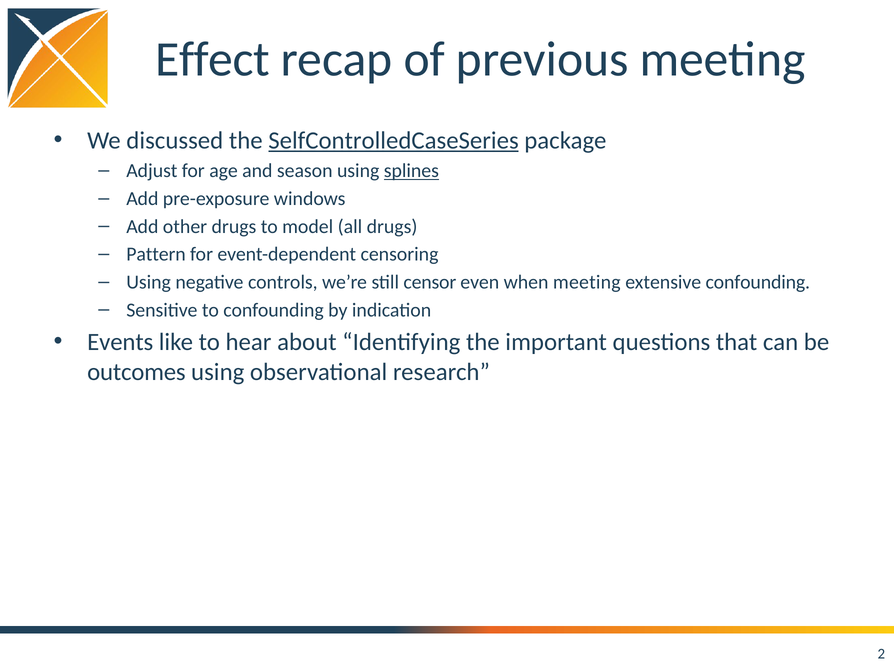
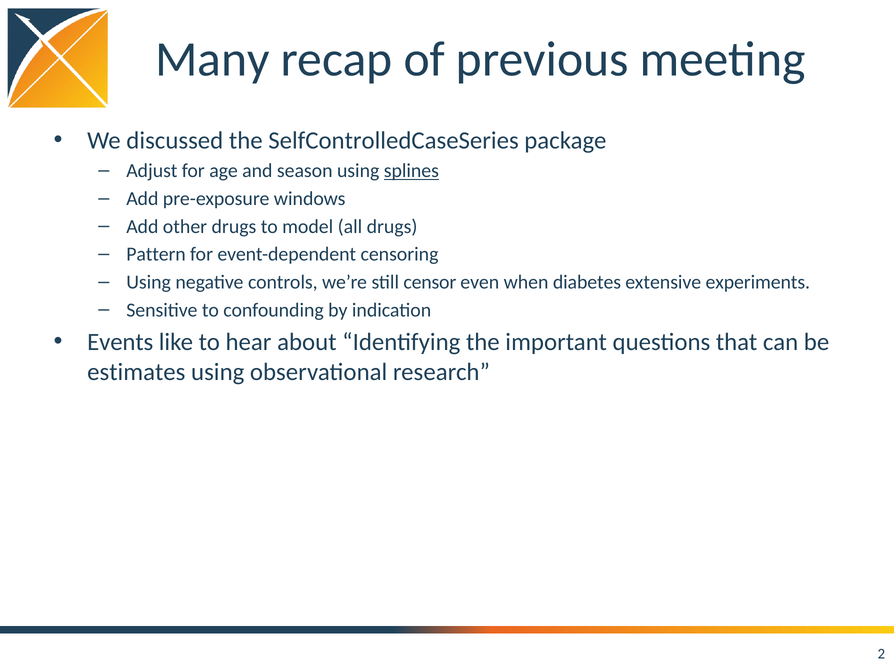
Effect: Effect -> Many
SelfControlledCaseSeries underline: present -> none
when meeting: meeting -> diabetes
extensive confounding: confounding -> experiments
outcomes: outcomes -> estimates
